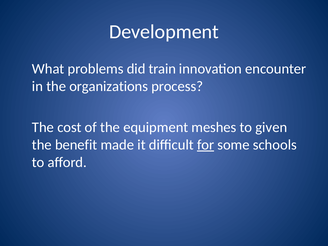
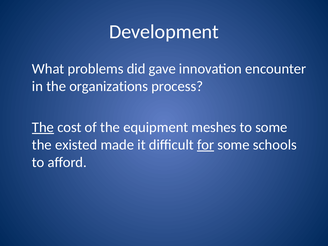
train: train -> gave
The at (43, 127) underline: none -> present
to given: given -> some
benefit: benefit -> existed
